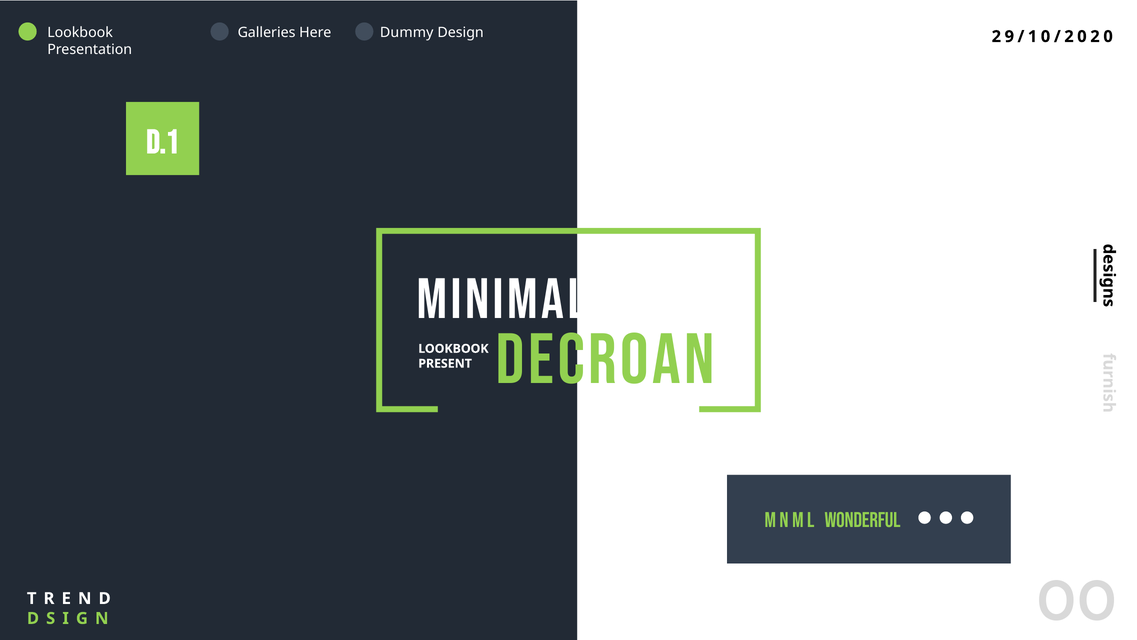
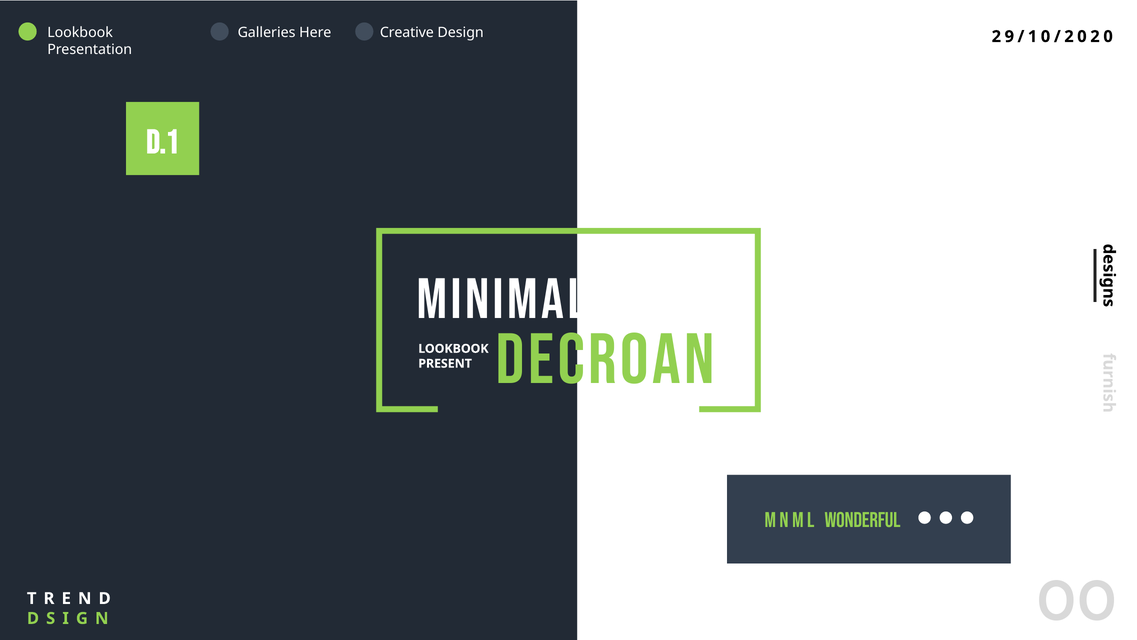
Dummy: Dummy -> Creative
